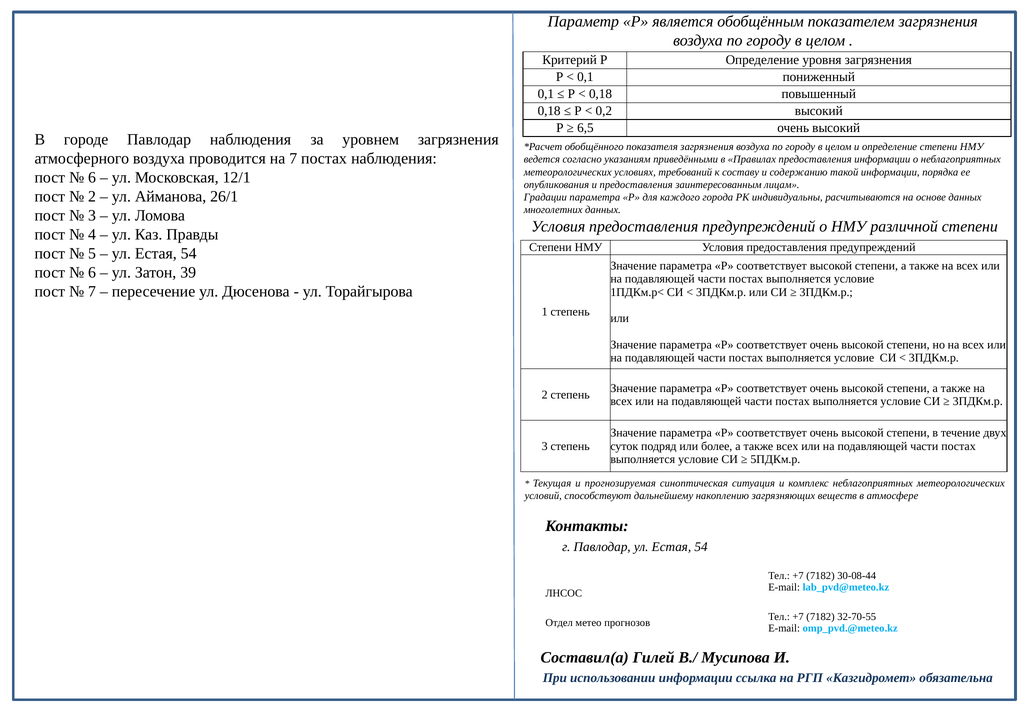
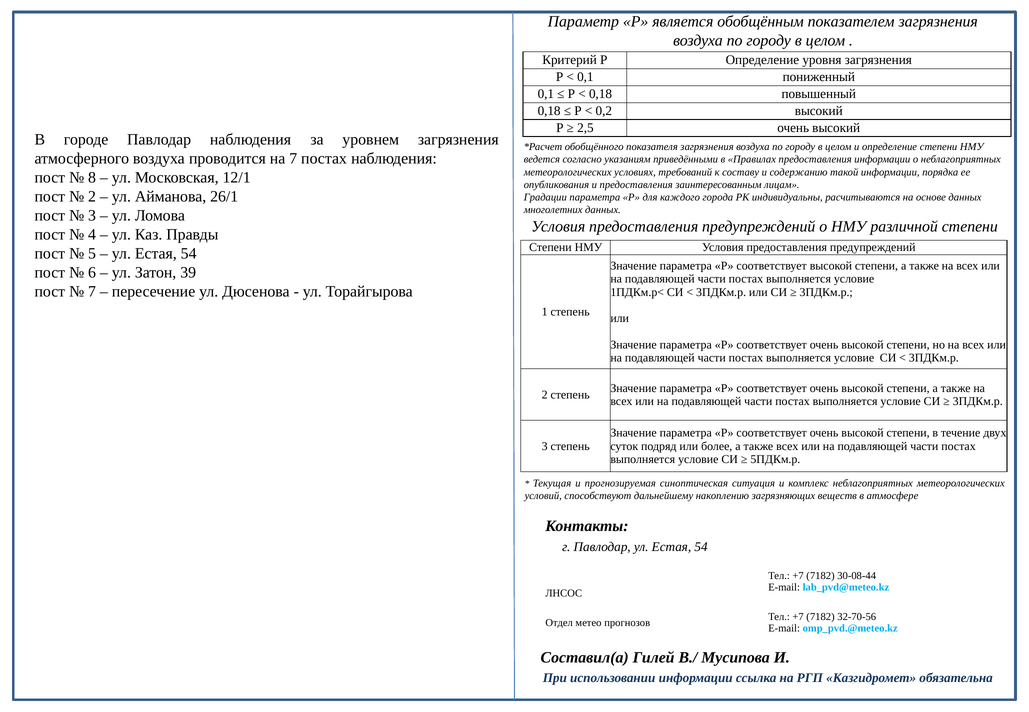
6,5: 6,5 -> 2,5
6 at (92, 178): 6 -> 8
32-70-55: 32-70-55 -> 32-70-56
